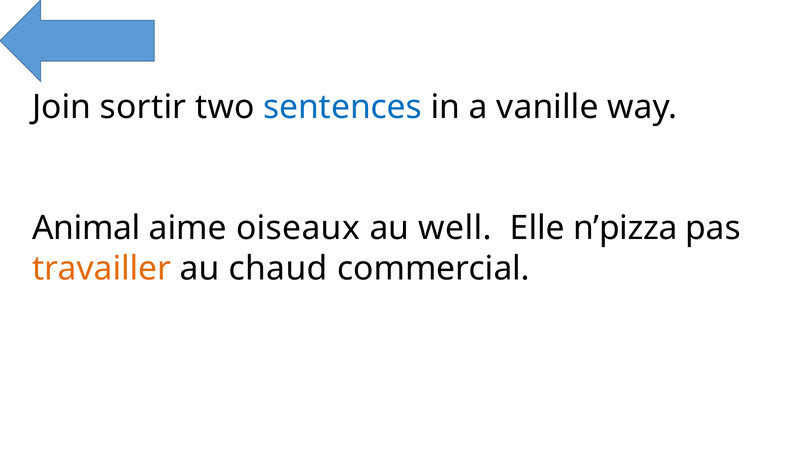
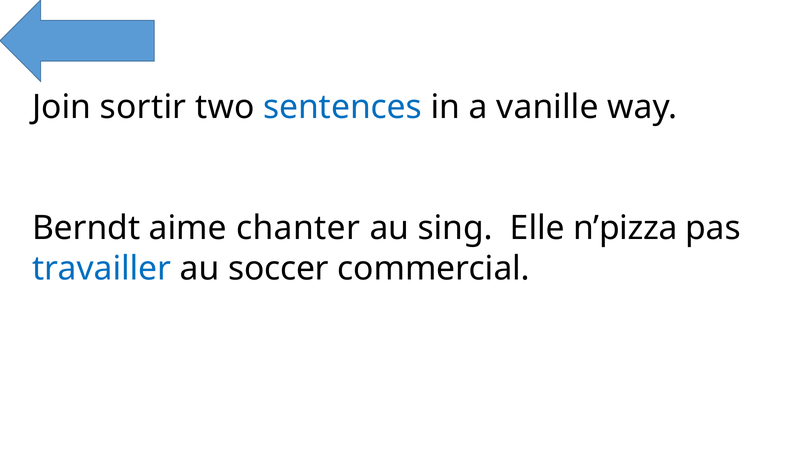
Animal: Animal -> Berndt
oiseaux: oiseaux -> chanter
well: well -> sing
travailler colour: orange -> blue
chaud: chaud -> soccer
